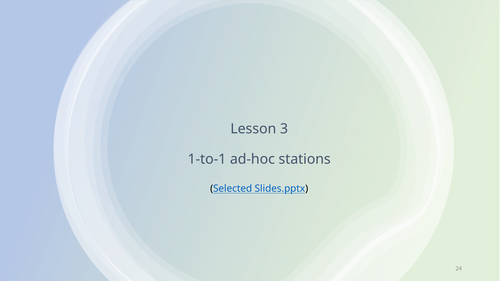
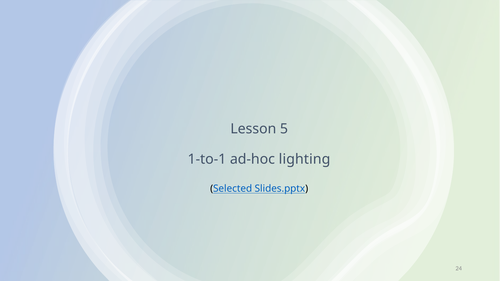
3: 3 -> 5
stations: stations -> lighting
